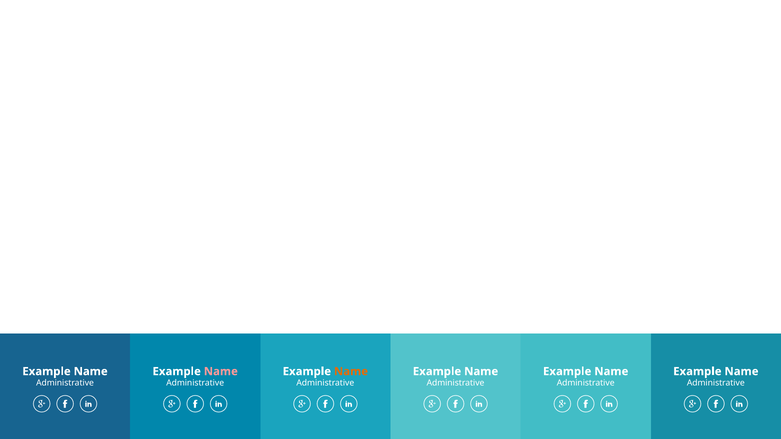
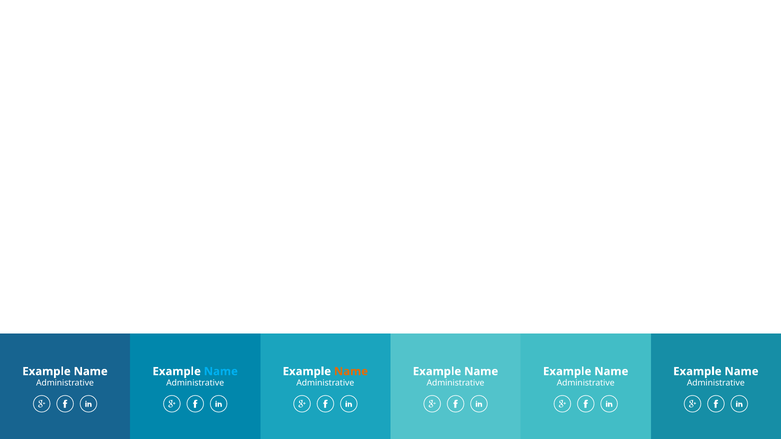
Name at (221, 372) colour: pink -> light blue
